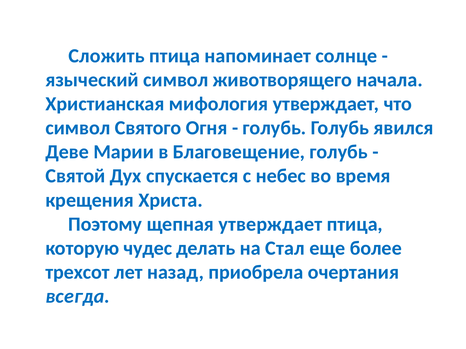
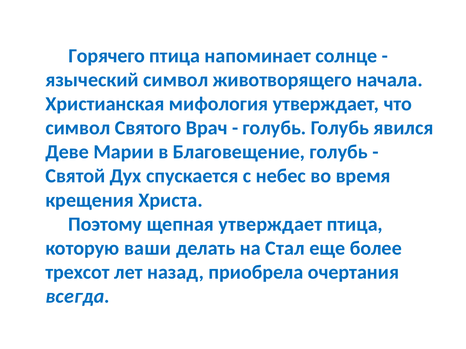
Сложить: Сложить -> Горячего
Огня: Огня -> Врач
чудес: чудес -> ваши
